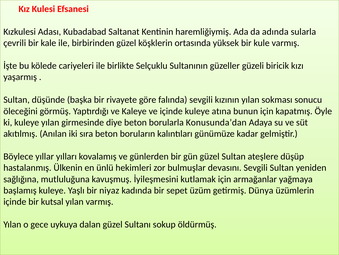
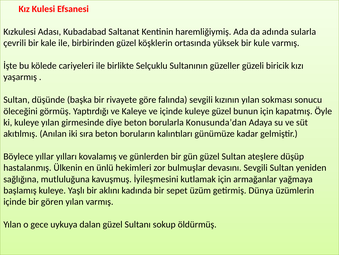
kuleye atına: atına -> güzel
niyaz: niyaz -> aklını
kutsal: kutsal -> gören
